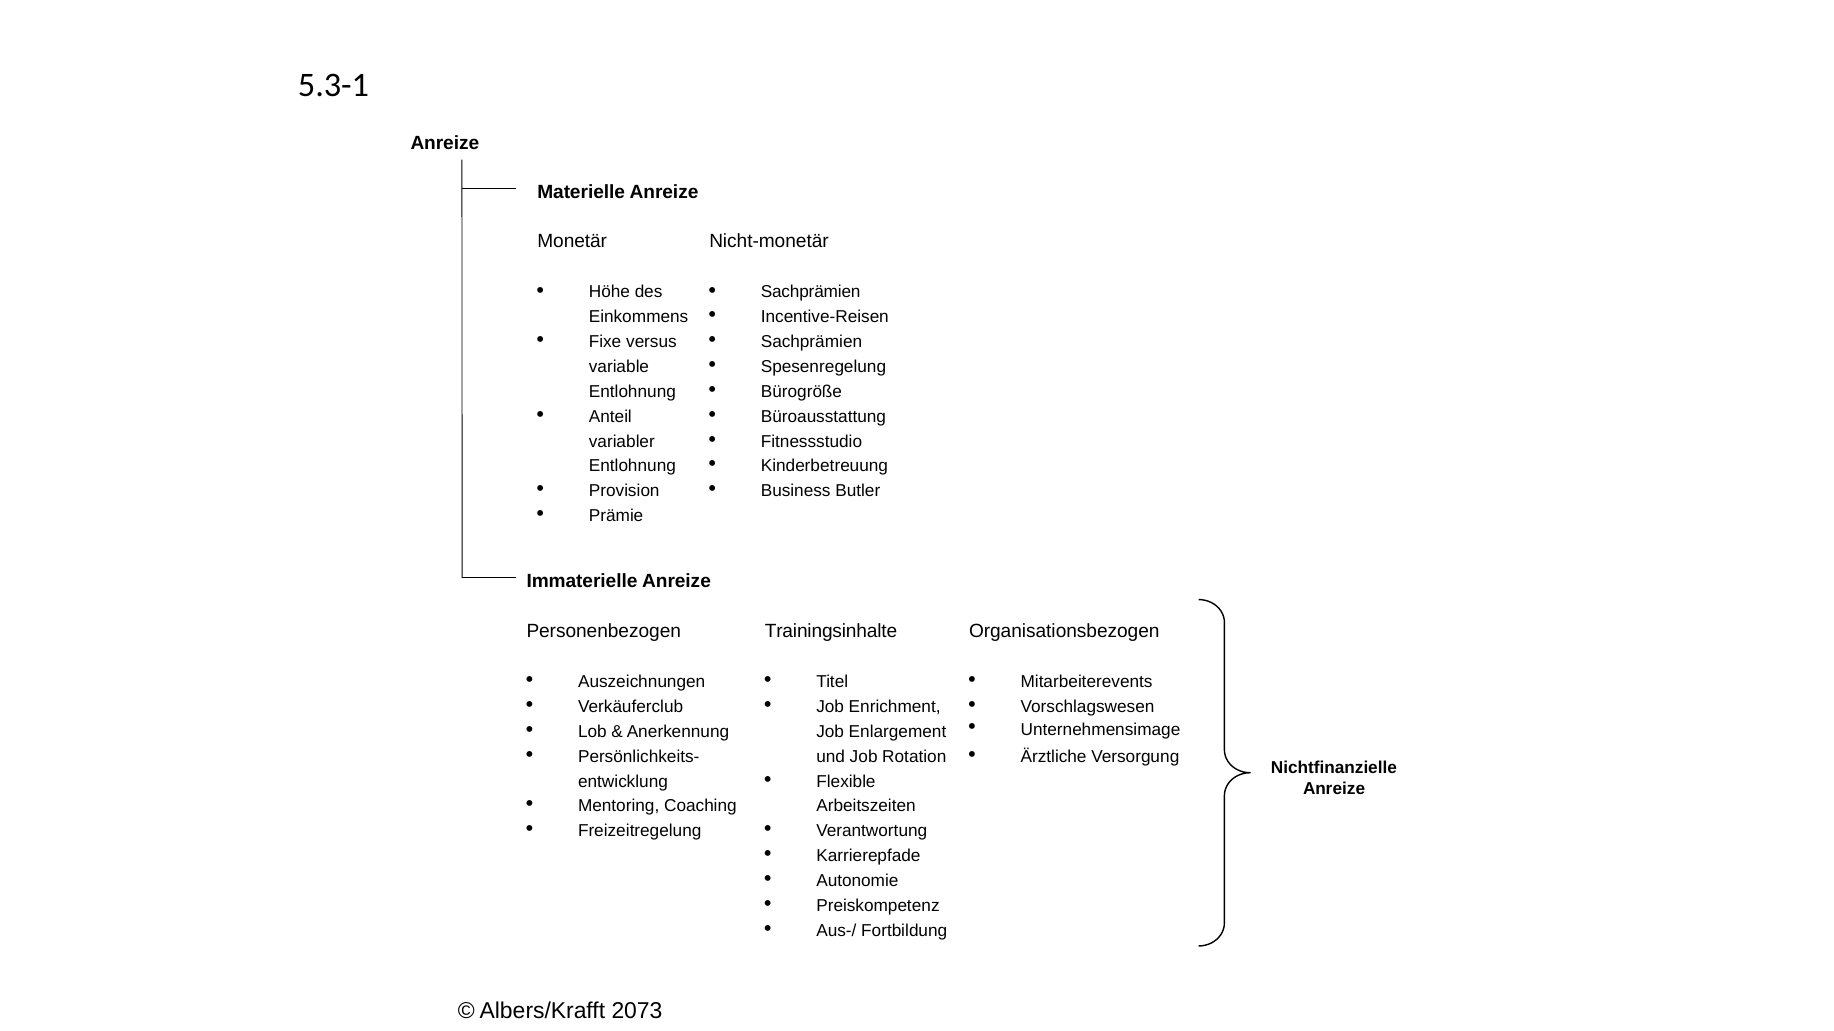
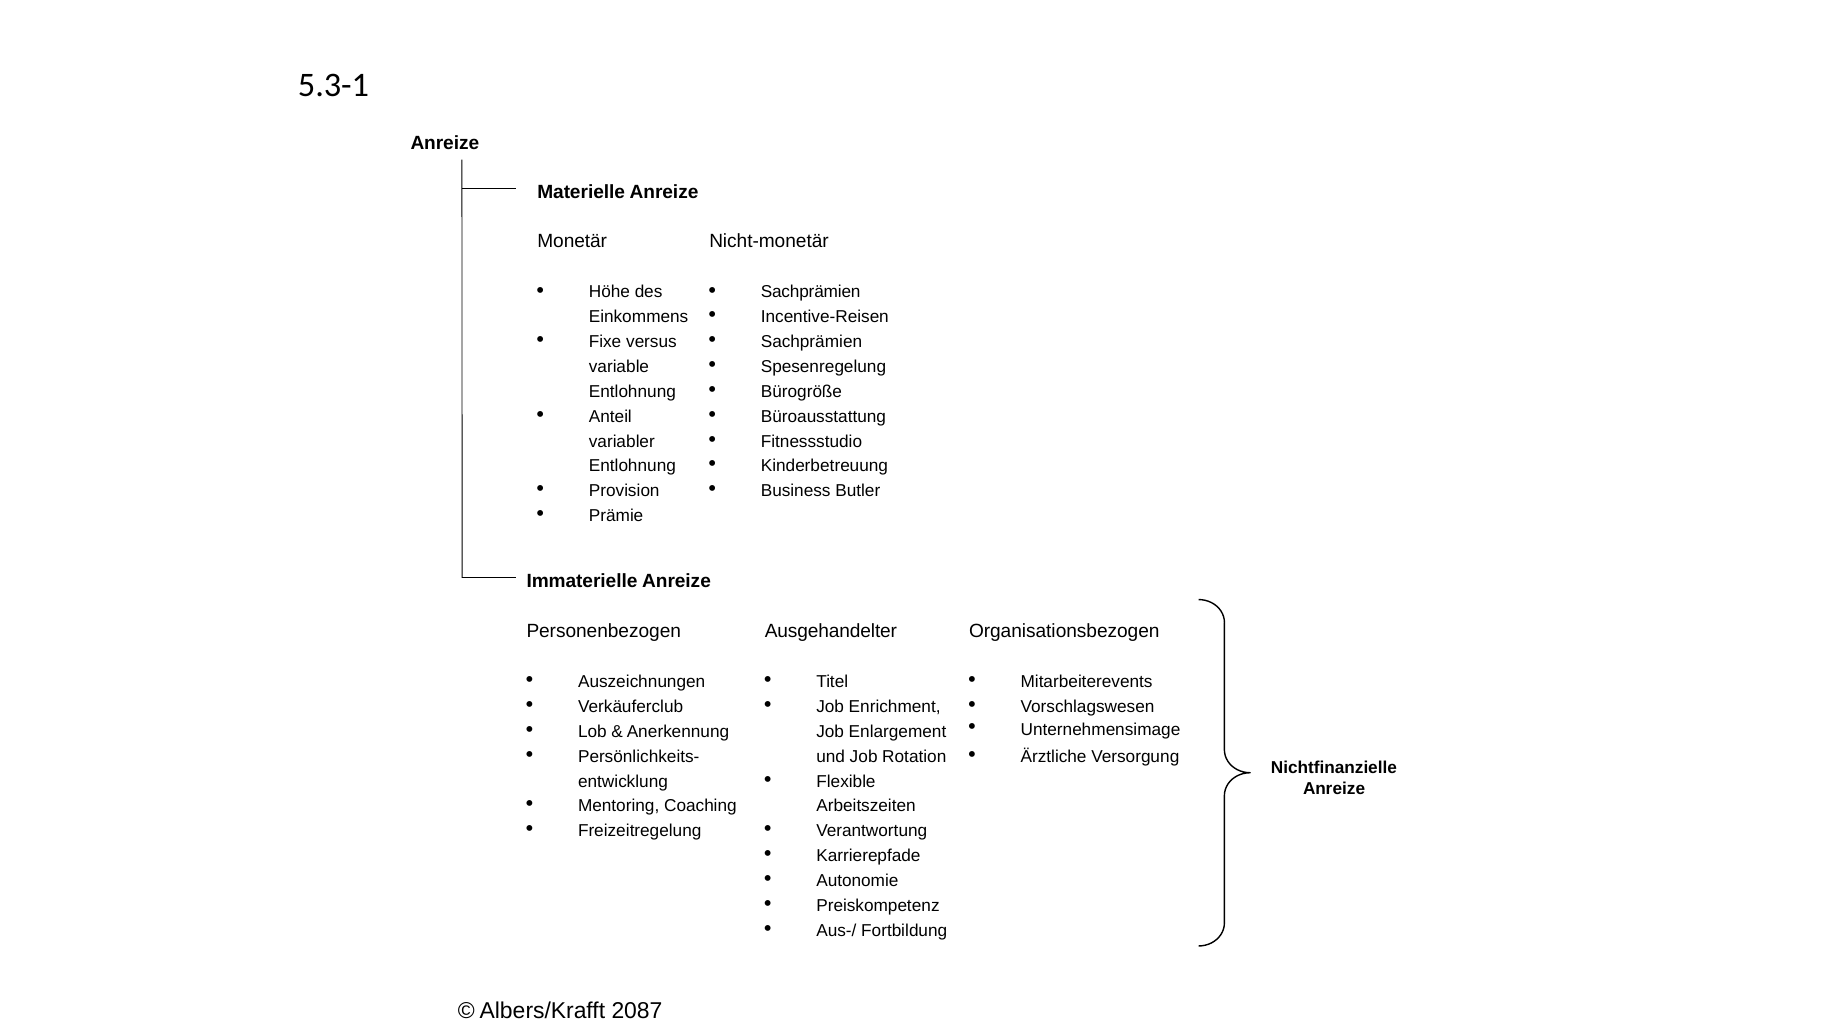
Trainingsinhalte: Trainingsinhalte -> Ausgehandelter
2073: 2073 -> 2087
